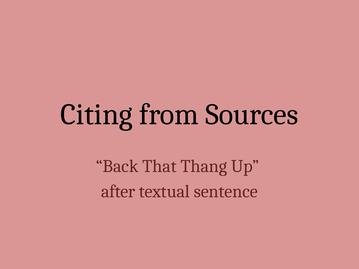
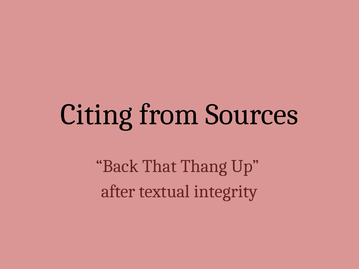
sentence: sentence -> integrity
